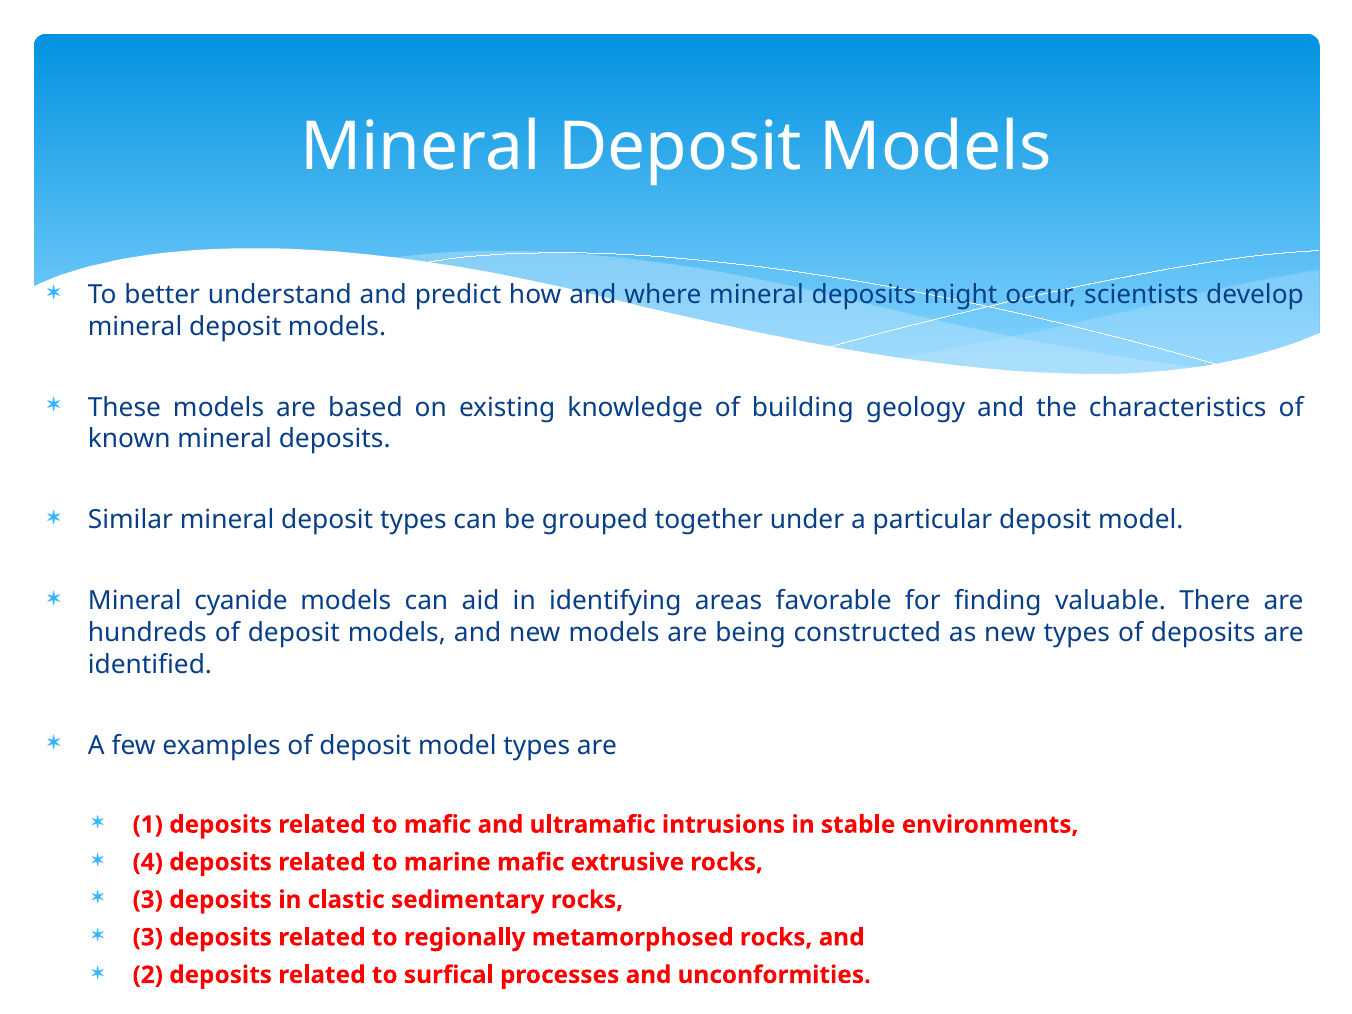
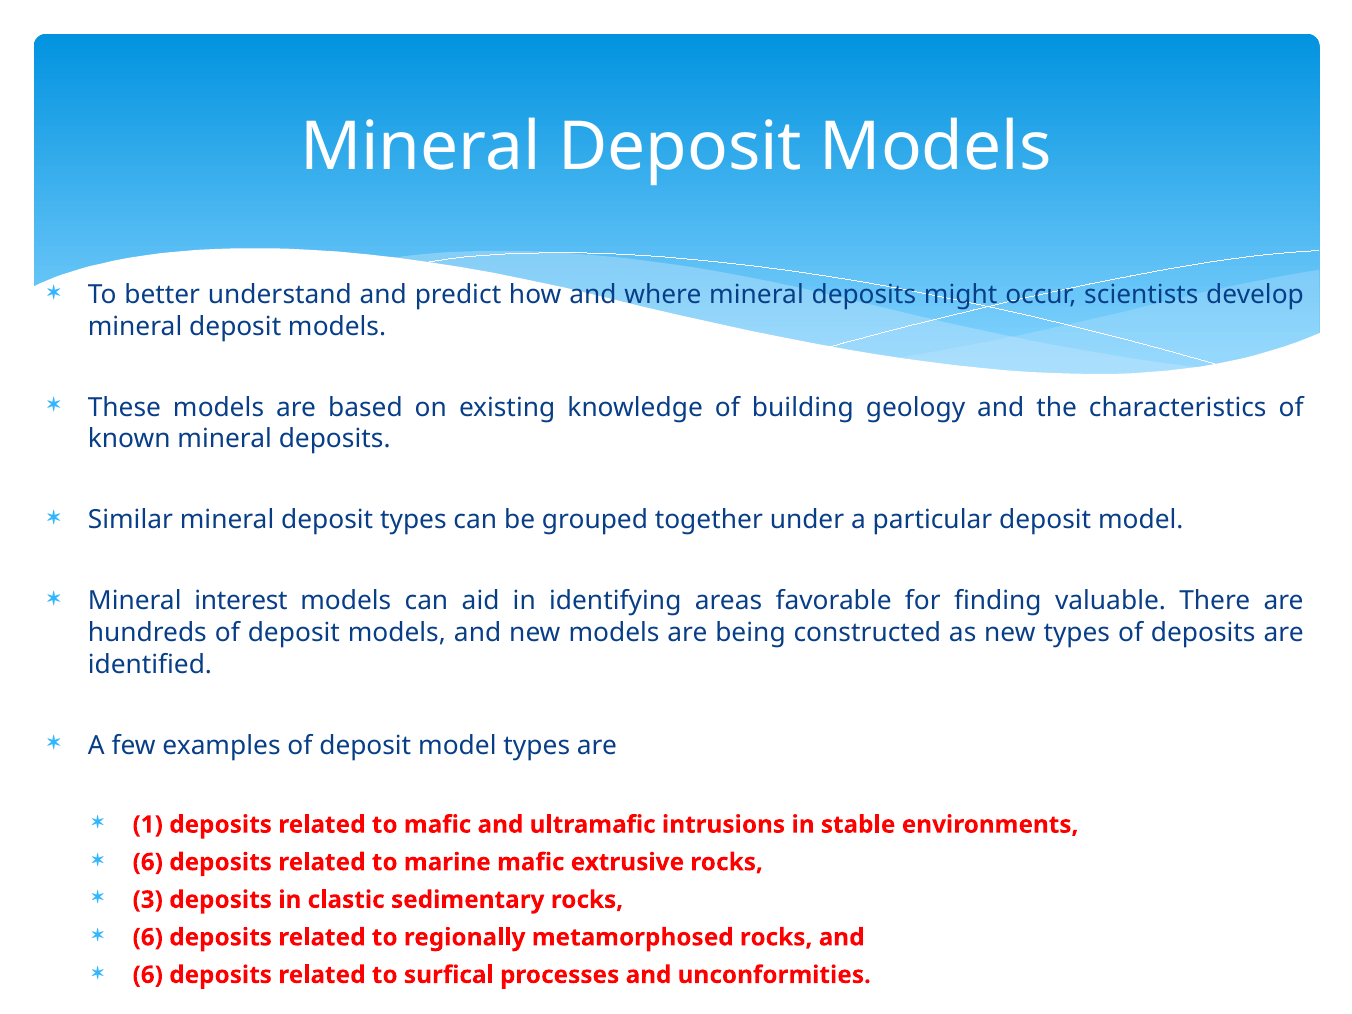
cyanide: cyanide -> interest
4 at (148, 862): 4 -> 6
3 at (148, 937): 3 -> 6
2 at (148, 975): 2 -> 6
